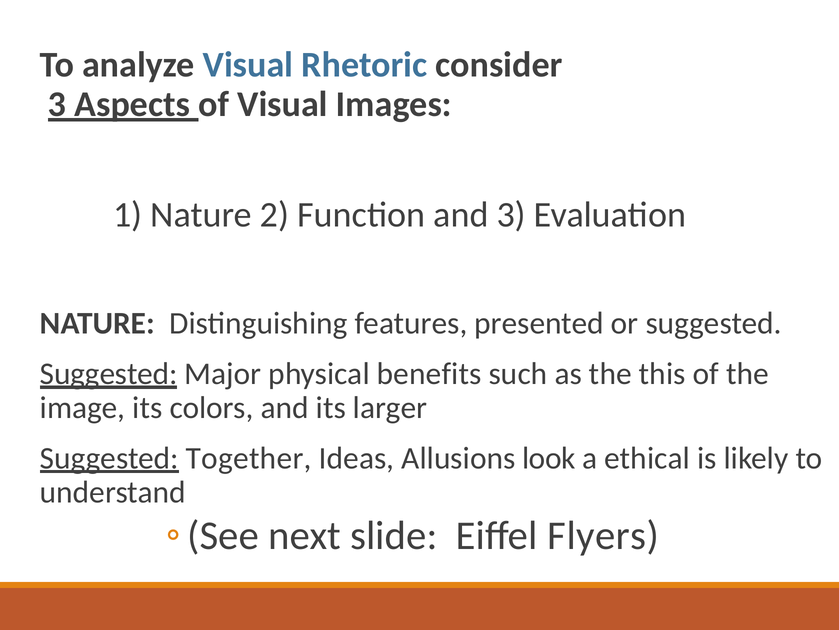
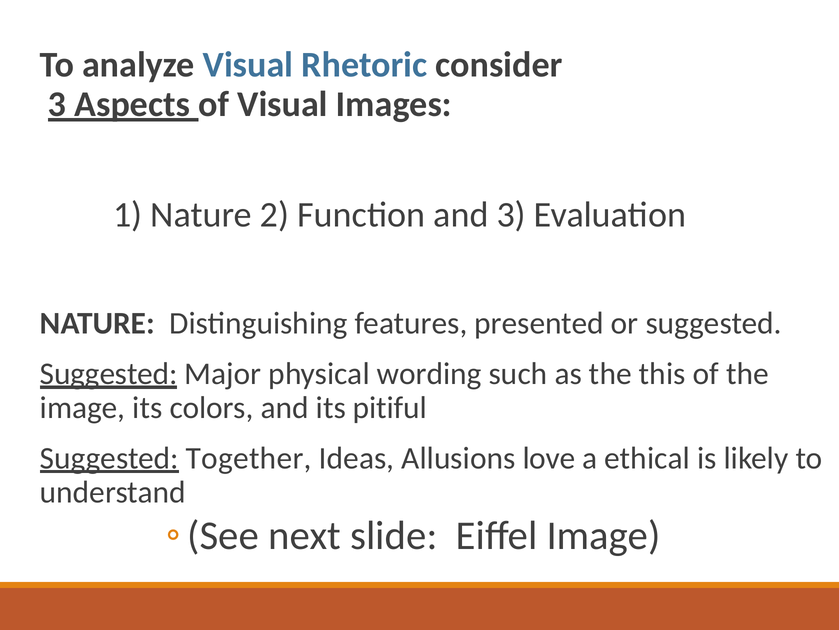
benefits: benefits -> wording
larger: larger -> pitiful
look: look -> love
Eiffel Flyers: Flyers -> Image
